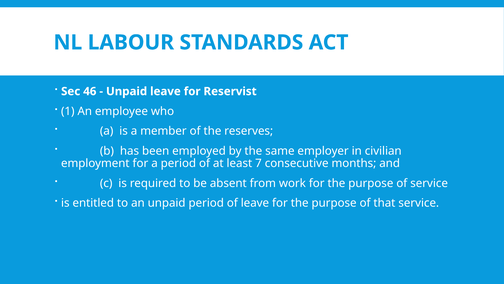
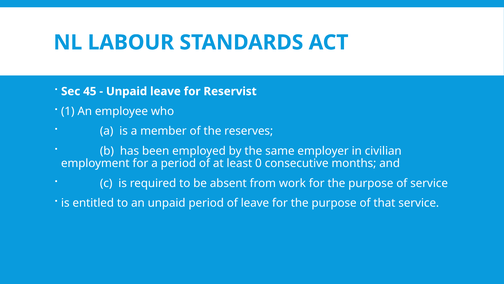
46: 46 -> 45
7: 7 -> 0
